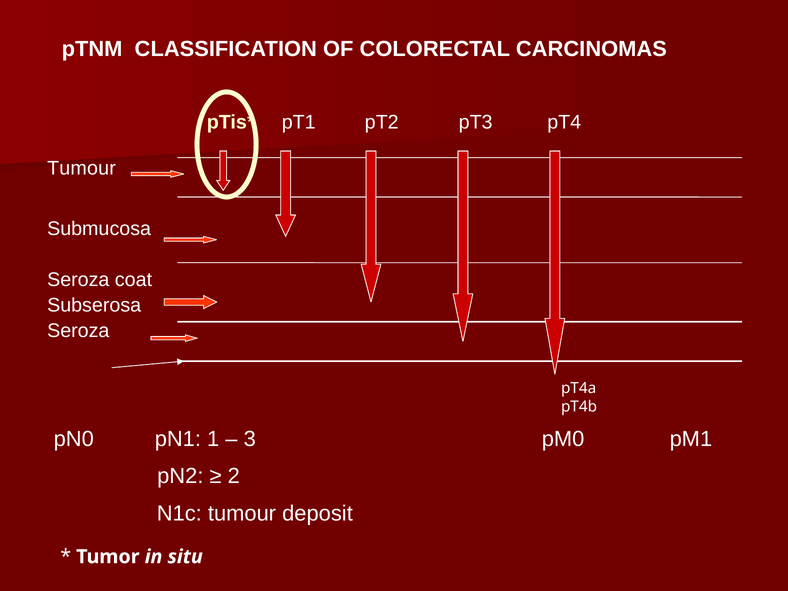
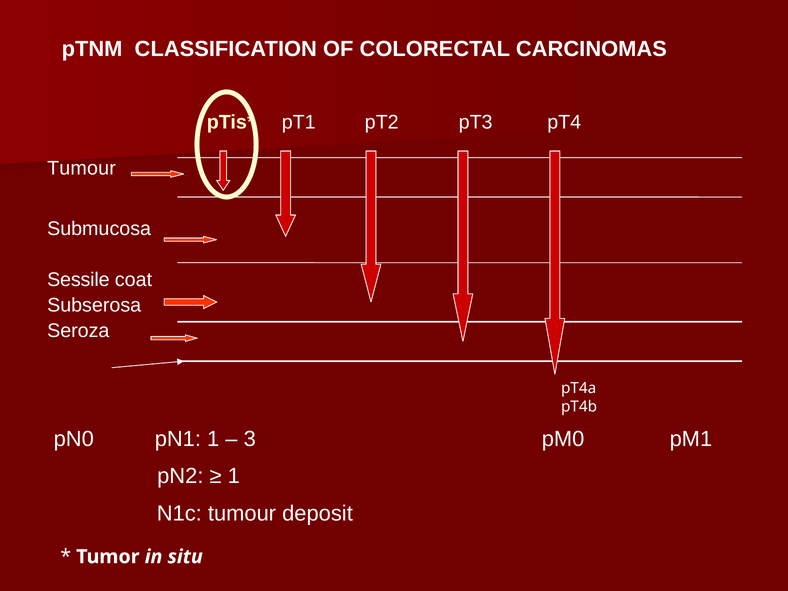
Seroza at (78, 280): Seroza -> Sessile
2 at (234, 476): 2 -> 1
